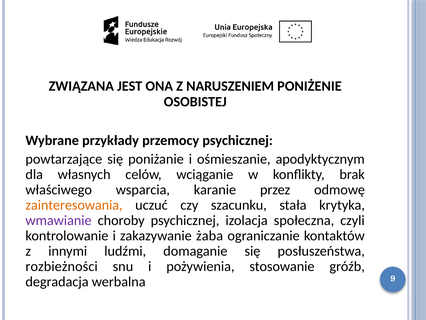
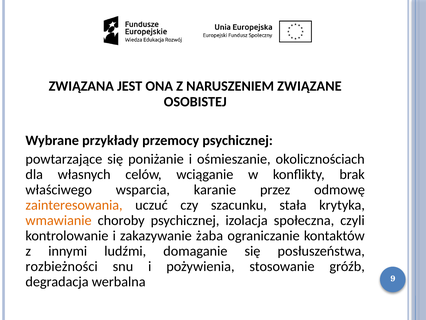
PONIŻENIE: PONIŻENIE -> ZWIĄZANE
apodyktycznym: apodyktycznym -> okolicznościach
wmawianie colour: purple -> orange
